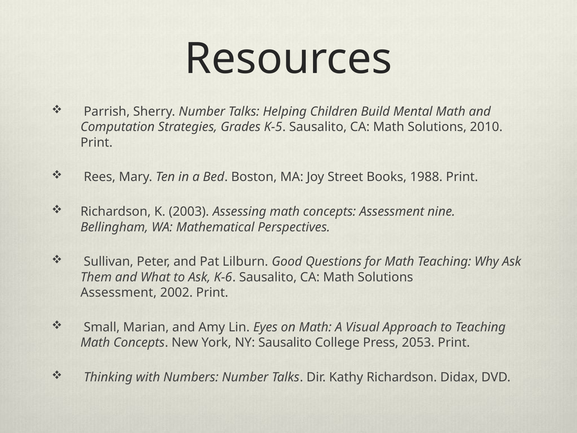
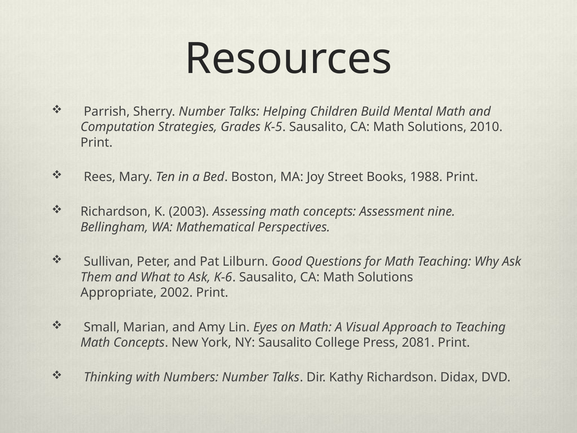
Assessment at (119, 292): Assessment -> Appropriate
2053: 2053 -> 2081
